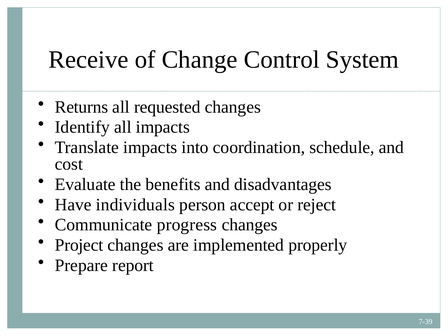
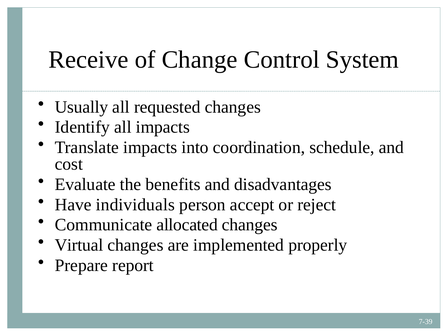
Returns: Returns -> Usually
progress: progress -> allocated
Project: Project -> Virtual
